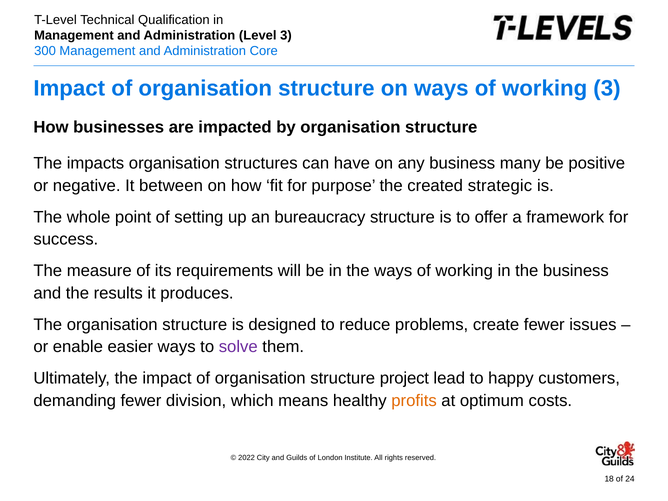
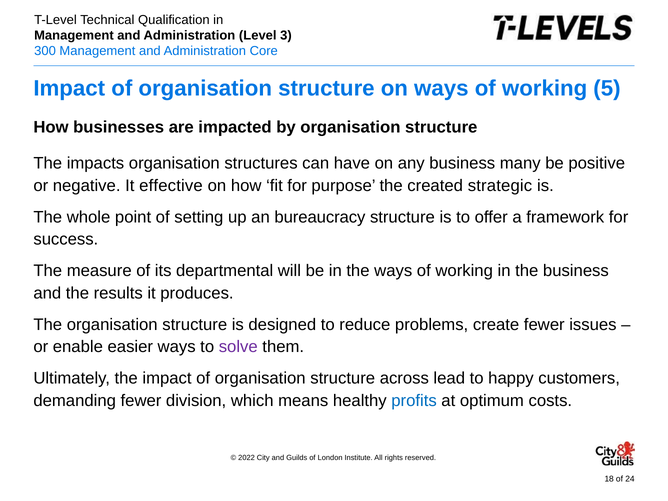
working 3: 3 -> 5
between: between -> effective
requirements: requirements -> departmental
project: project -> across
profits colour: orange -> blue
